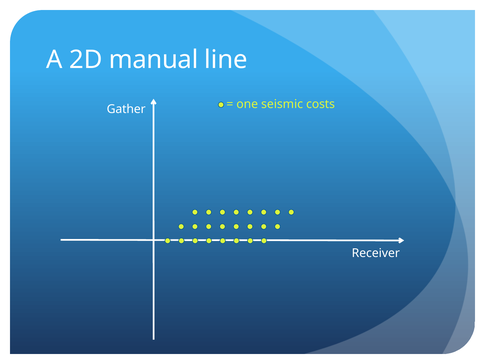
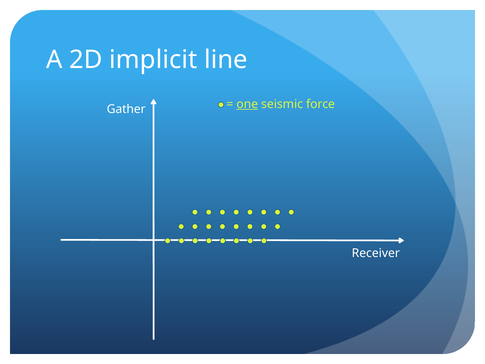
manual: manual -> implicit
one underline: none -> present
costs: costs -> force
